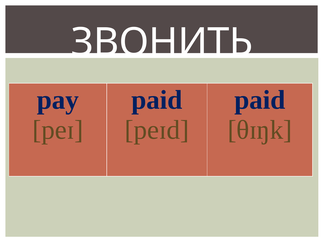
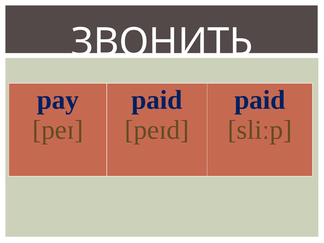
θɪŋk: θɪŋk -> sliːp
